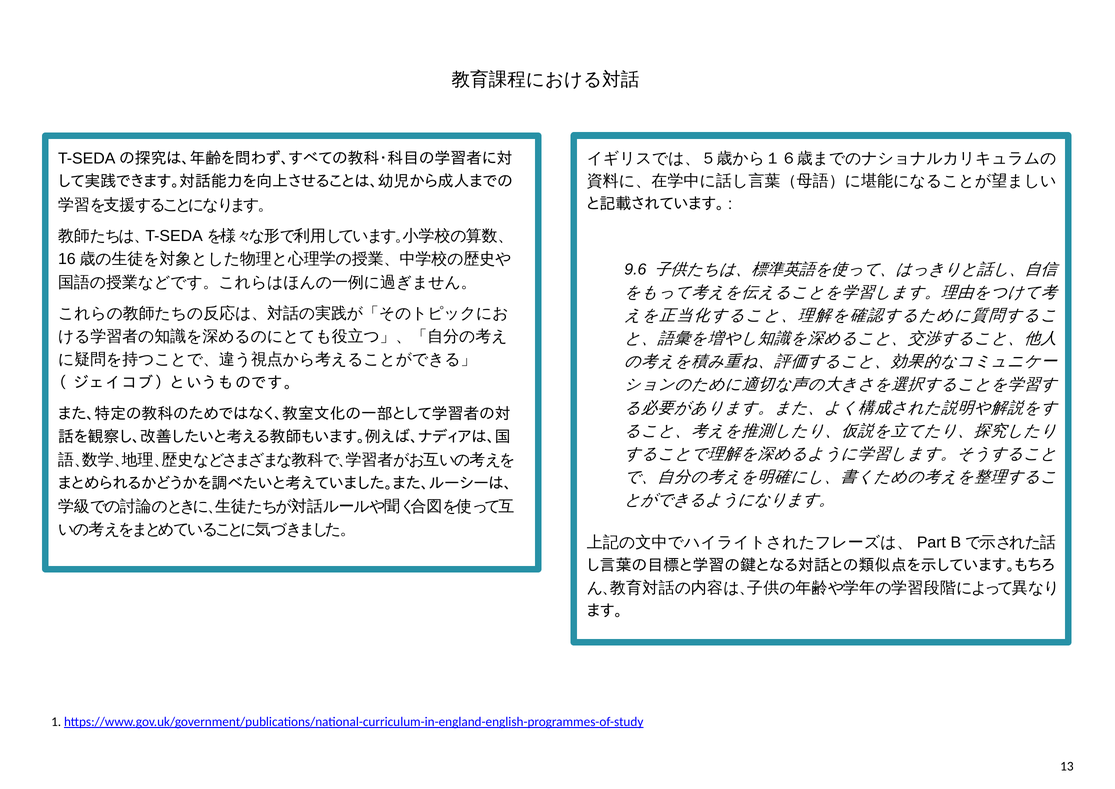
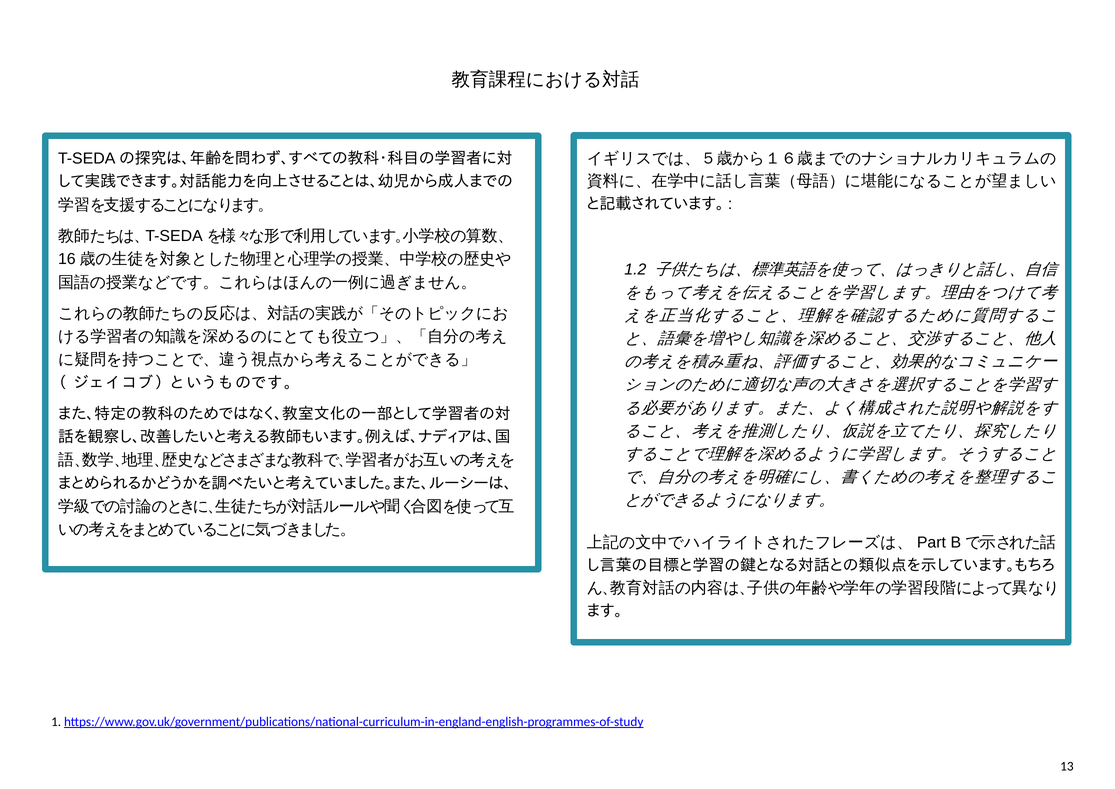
9.6: 9.6 -> 1.2
